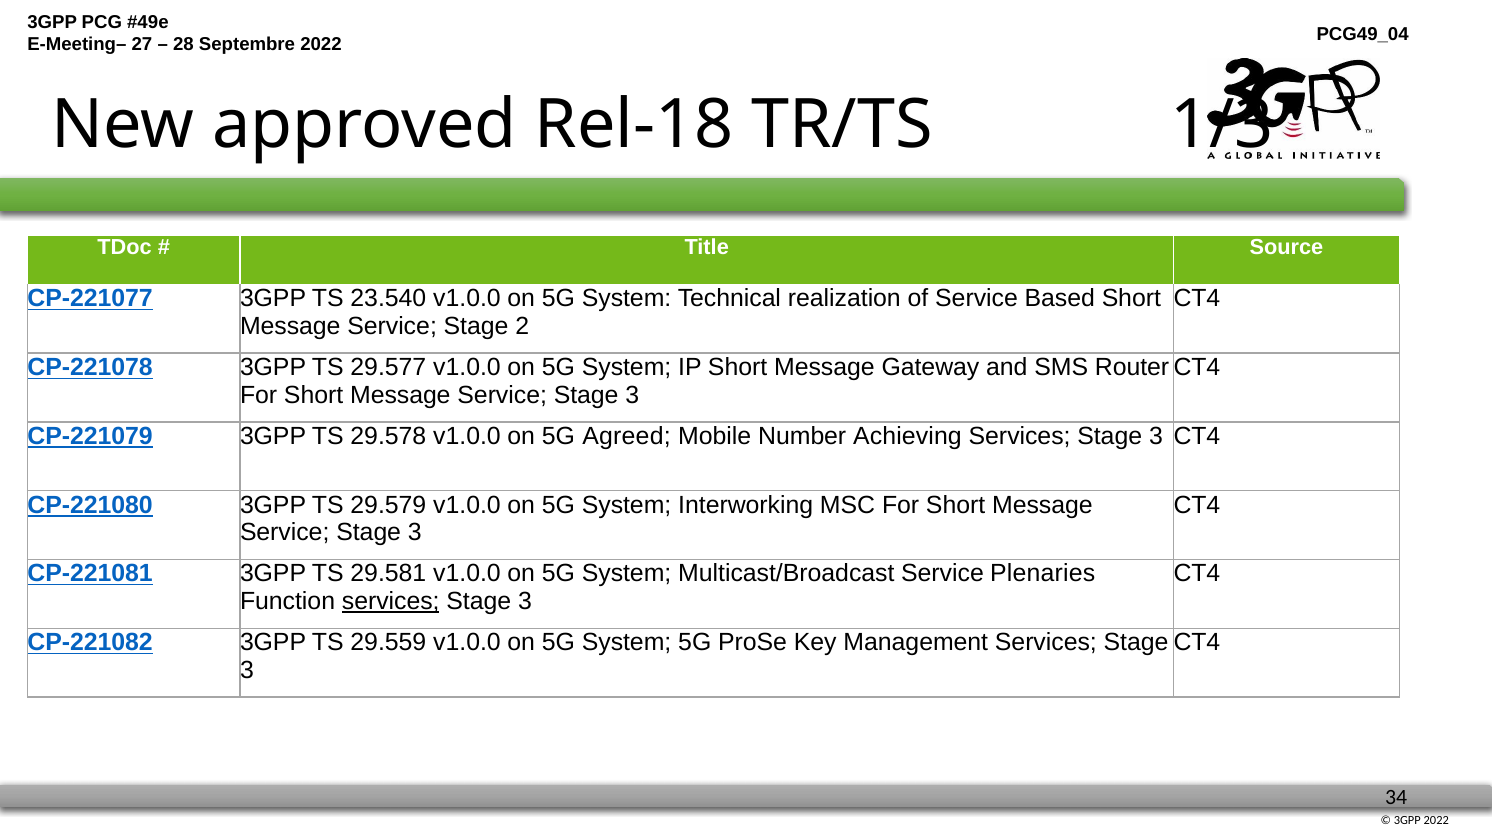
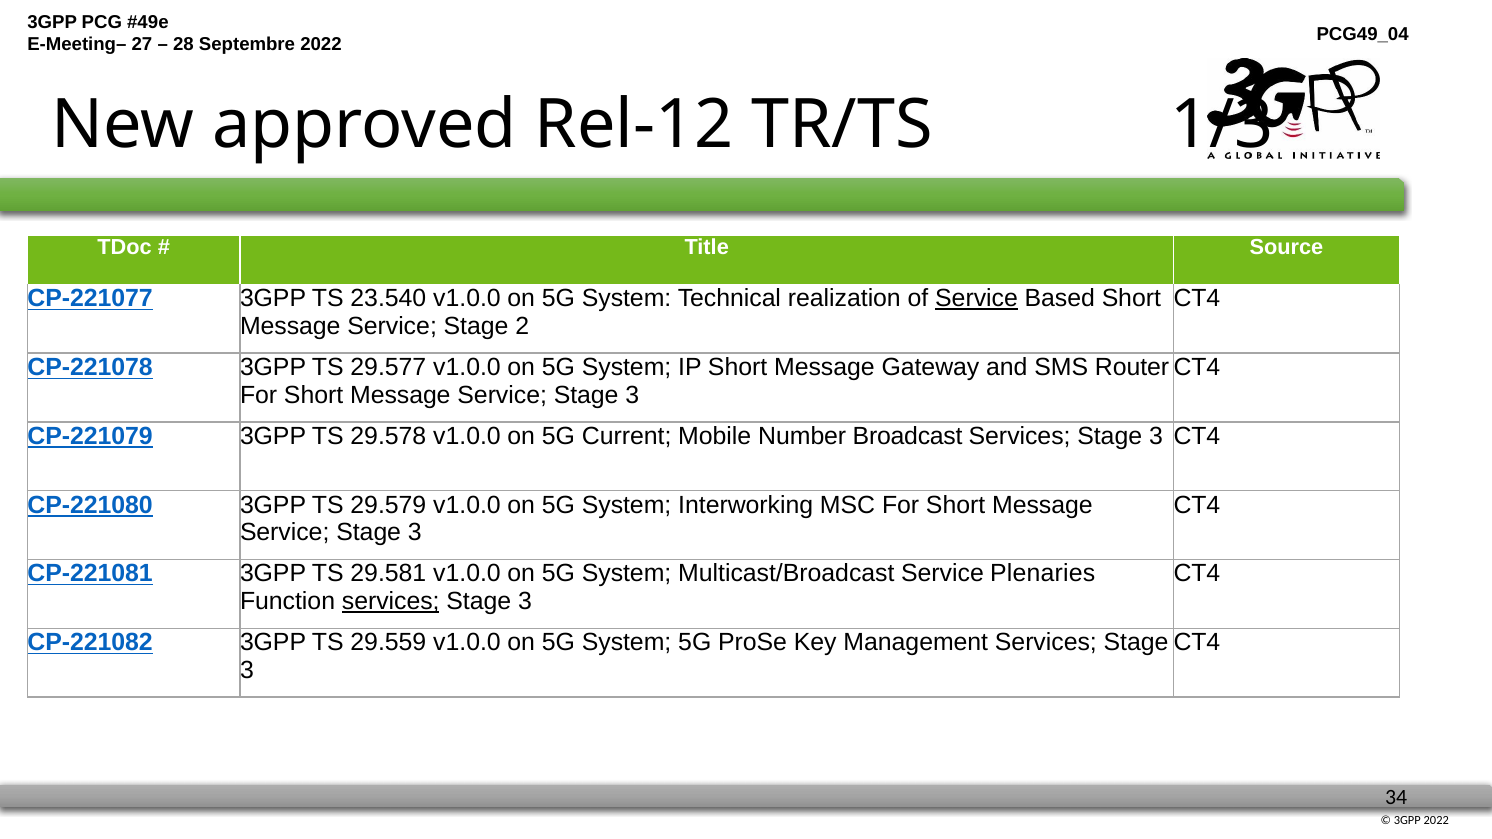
Rel-18: Rel-18 -> Rel-12
Service at (977, 299) underline: none -> present
Agreed: Agreed -> Current
Achieving: Achieving -> Broadcast
